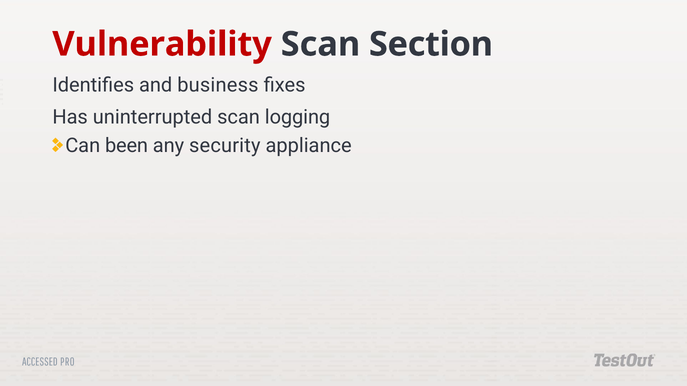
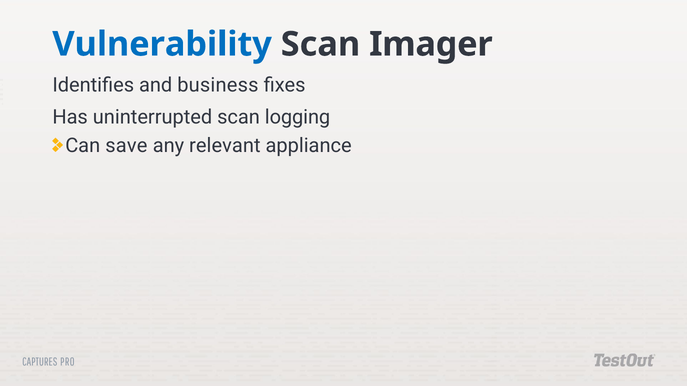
Vulnerability colour: red -> blue
Section: Section -> Imager
been: been -> save
security: security -> relevant
ACCESSED: ACCESSED -> CAPTURES
